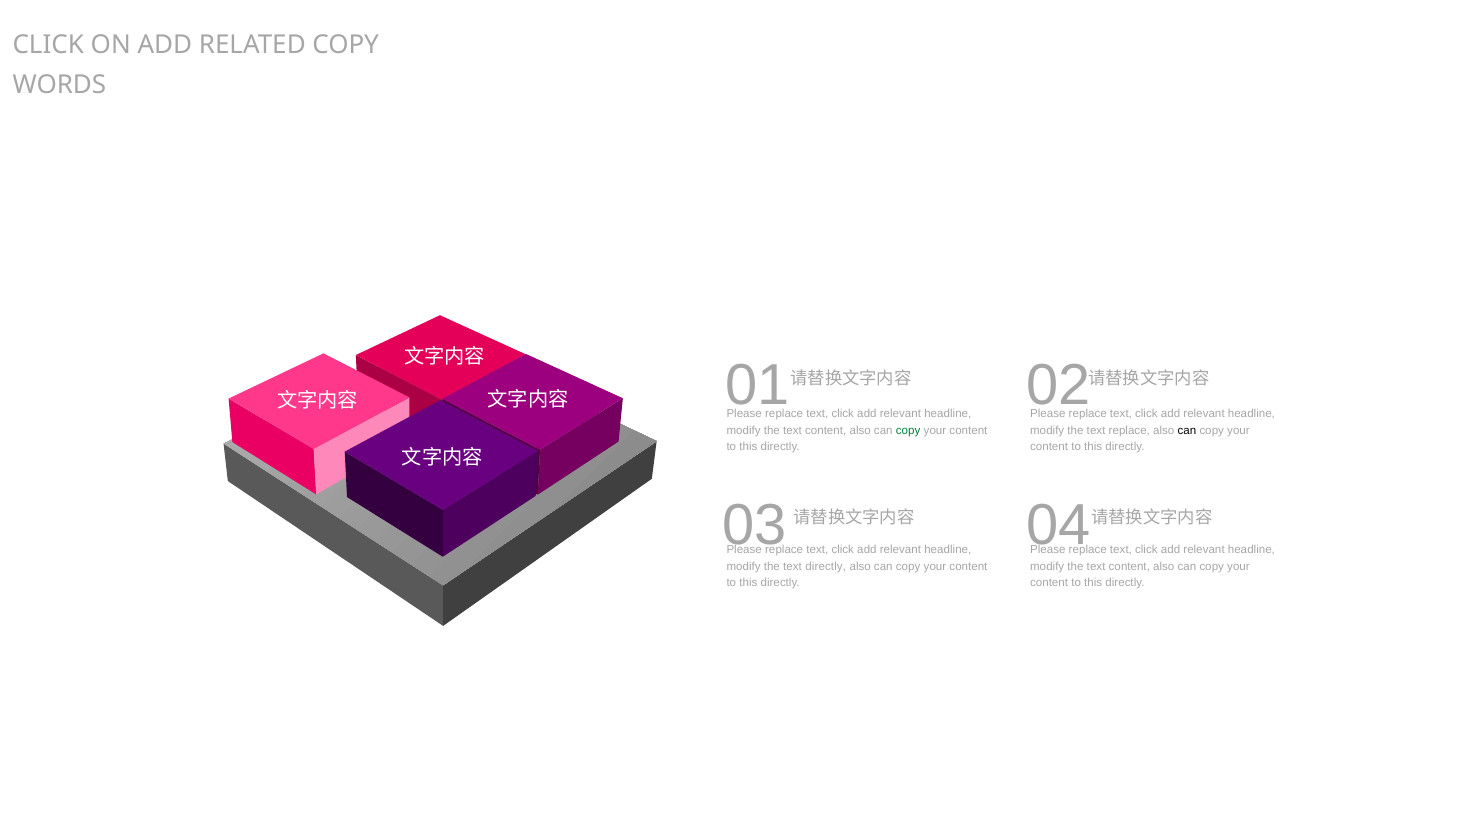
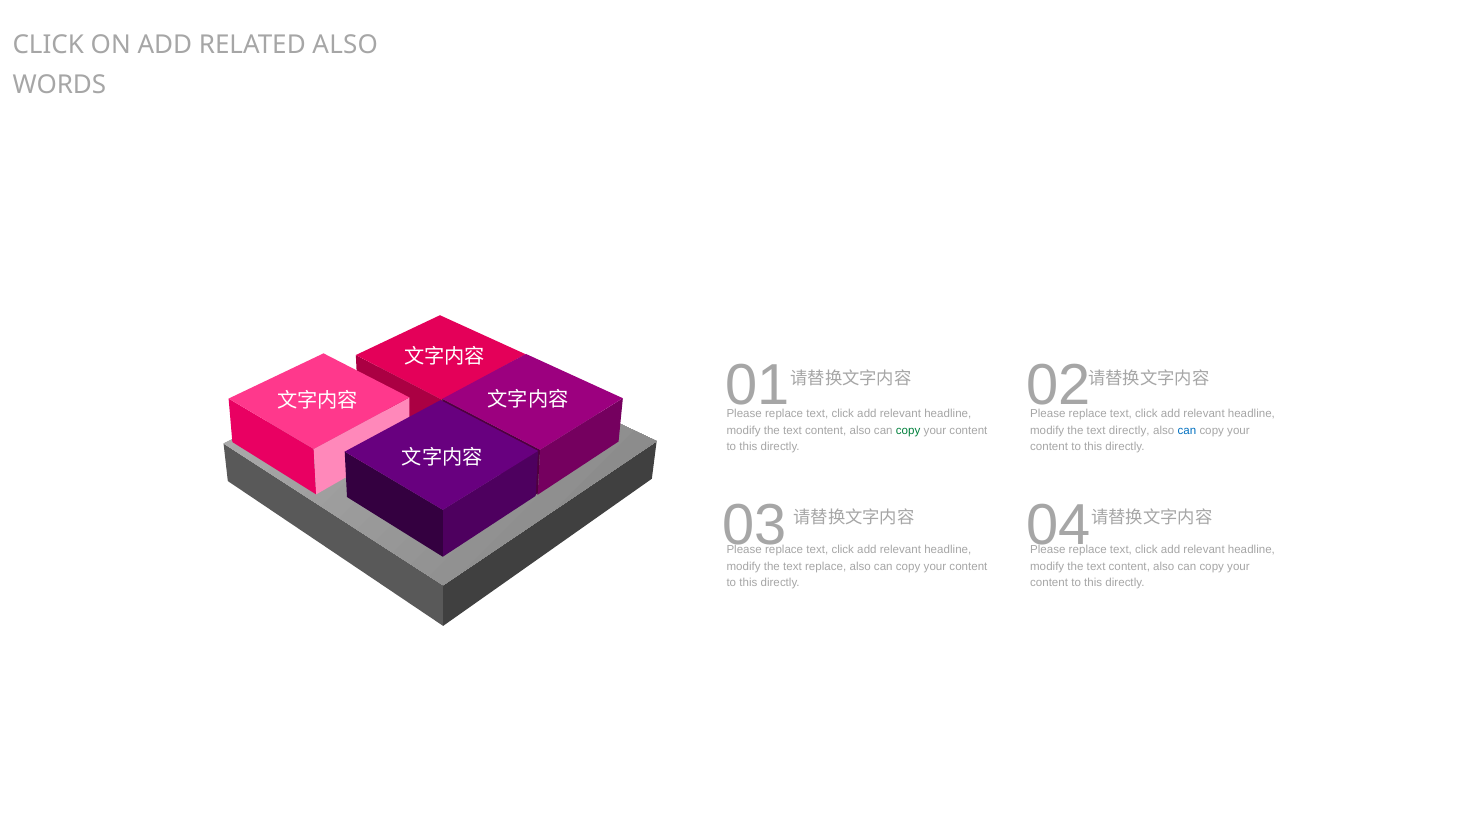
RELATED COPY: COPY -> ALSO
text replace: replace -> directly
can at (1187, 430) colour: black -> blue
text directly: directly -> replace
